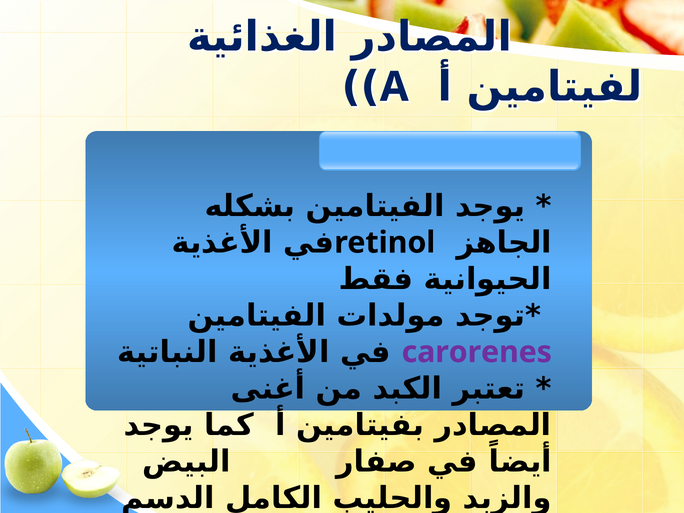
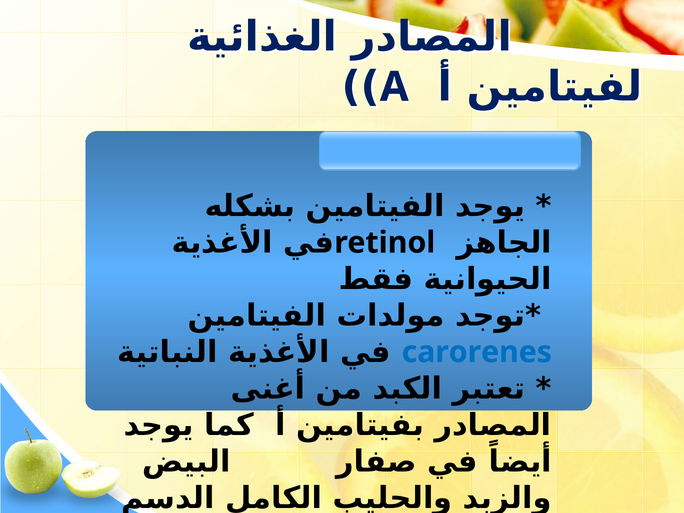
carorenes colour: purple -> blue
